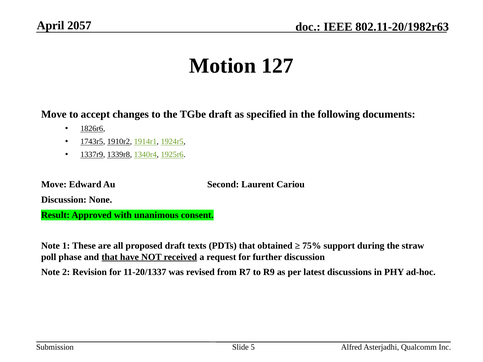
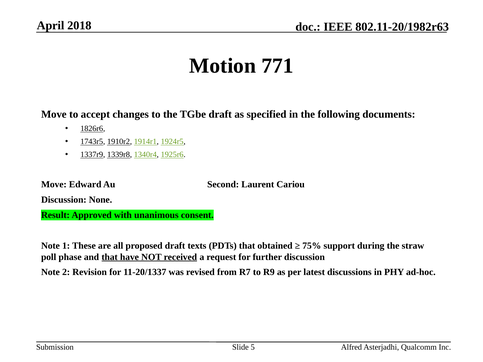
2057: 2057 -> 2018
127: 127 -> 771
